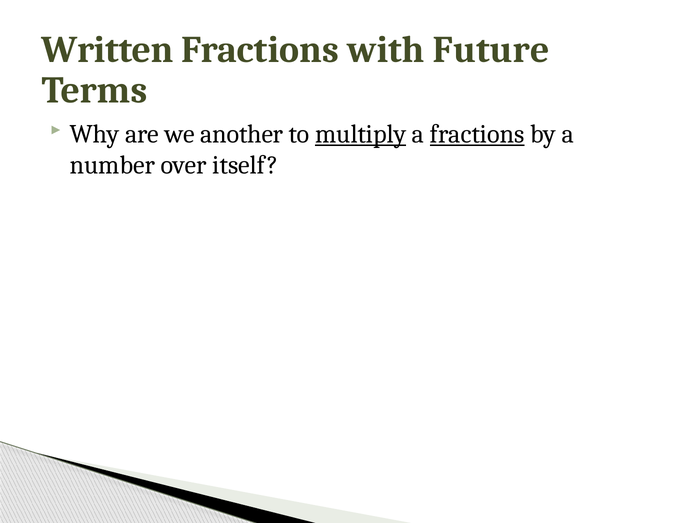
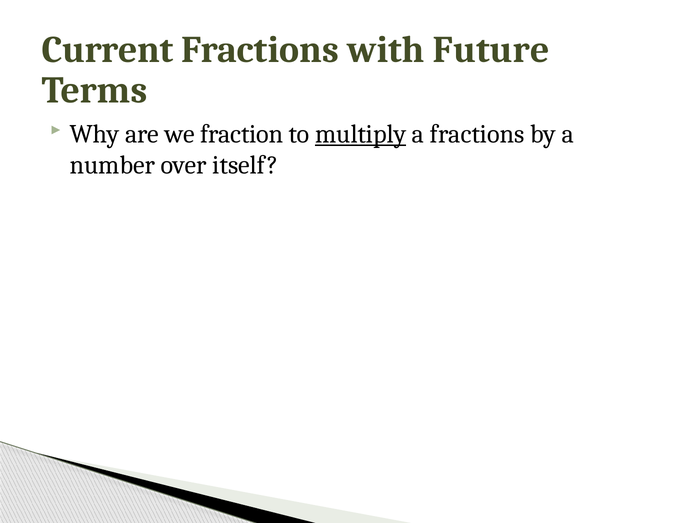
Written: Written -> Current
another: another -> fraction
fractions at (477, 134) underline: present -> none
